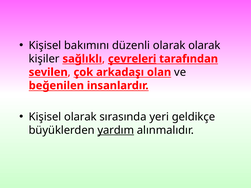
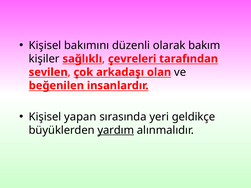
olarak olarak: olarak -> bakım
çevreleri underline: present -> none
Kişisel olarak: olarak -> yapan
